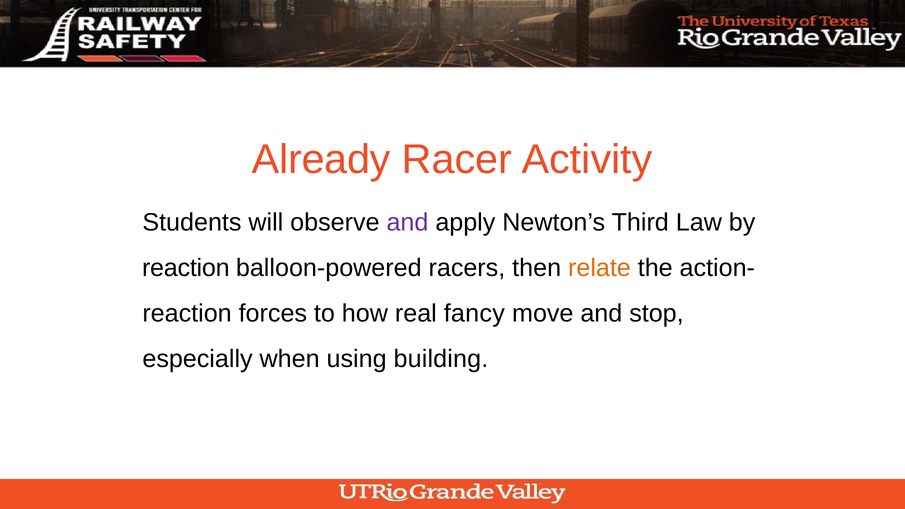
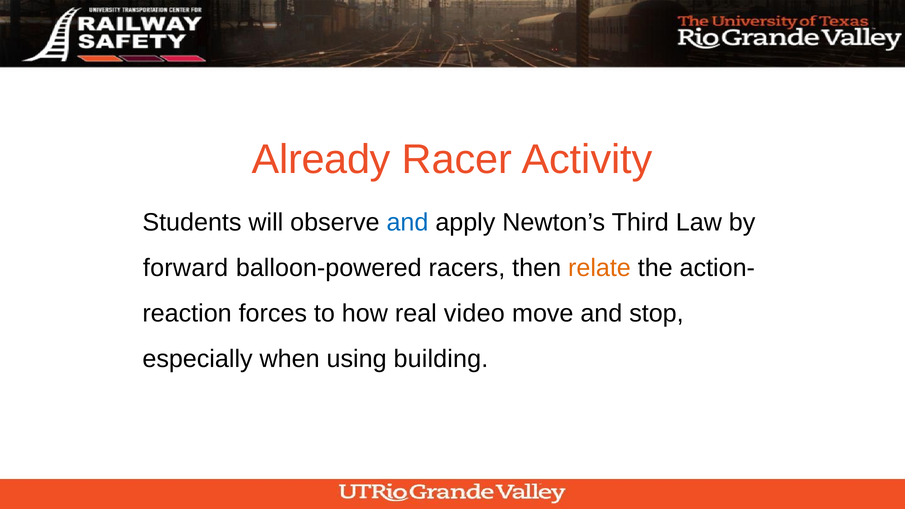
and at (407, 223) colour: purple -> blue
reaction at (186, 268): reaction -> forward
fancy: fancy -> video
